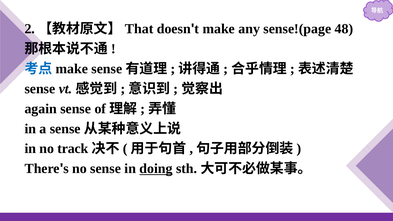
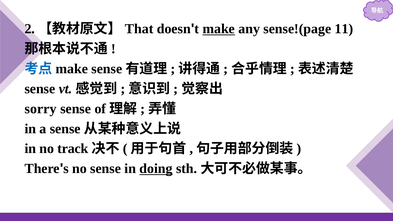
make at (219, 29) underline: none -> present
48: 48 -> 11
again: again -> sorry
